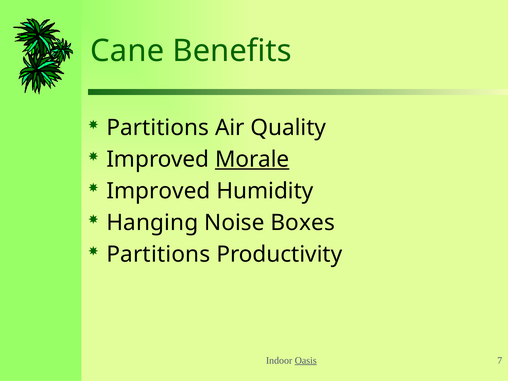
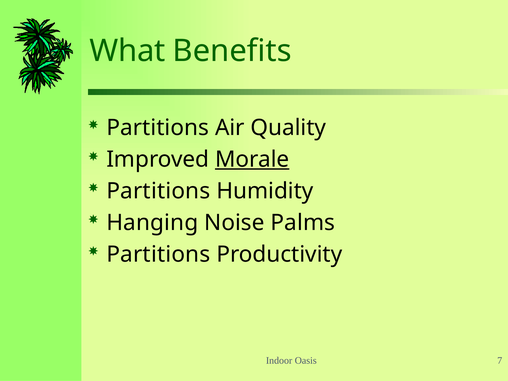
Cane: Cane -> What
Improved at (158, 191): Improved -> Partitions
Boxes: Boxes -> Palms
Oasis underline: present -> none
